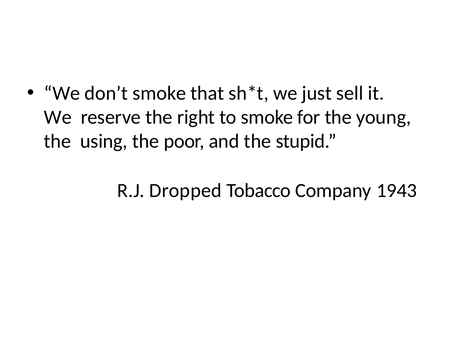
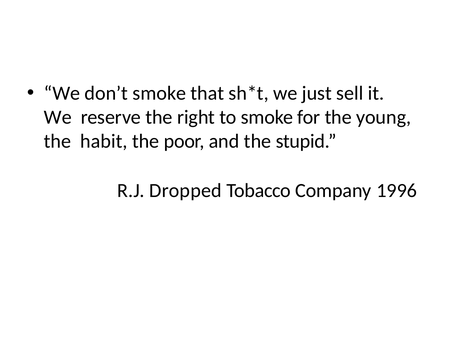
using: using -> habit
1943: 1943 -> 1996
